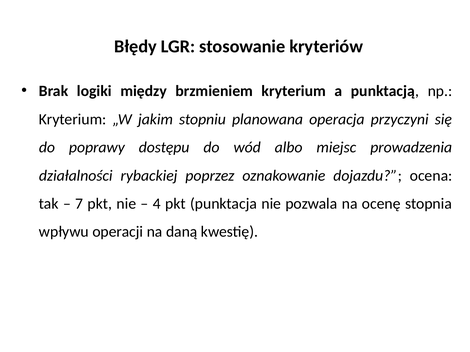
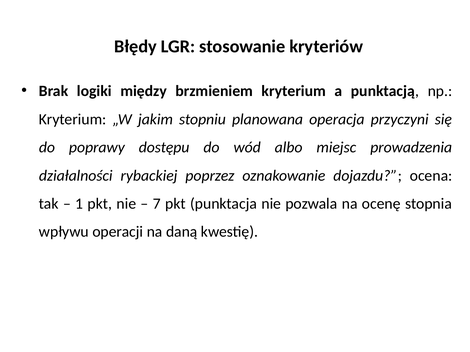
7: 7 -> 1
4: 4 -> 7
